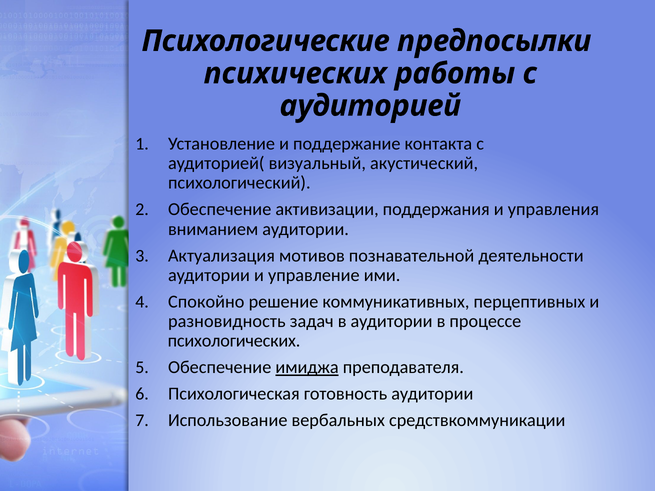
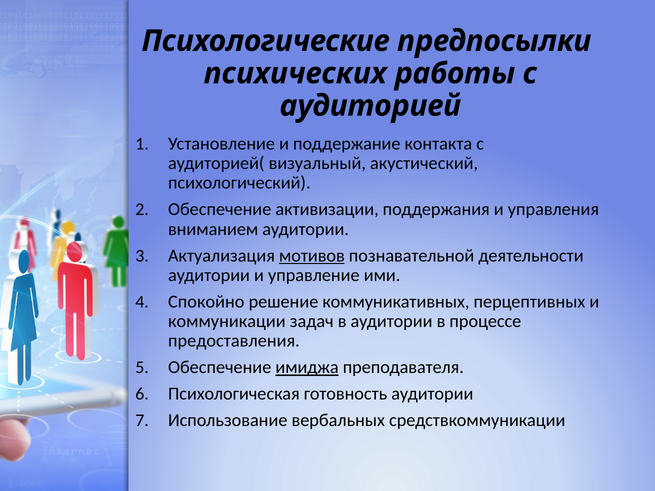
мотивов underline: none -> present
разновидность: разновидность -> коммуникации
психологических: психологических -> предоставления
